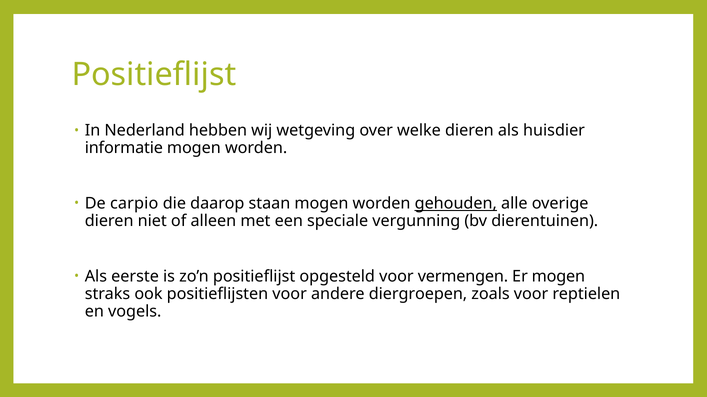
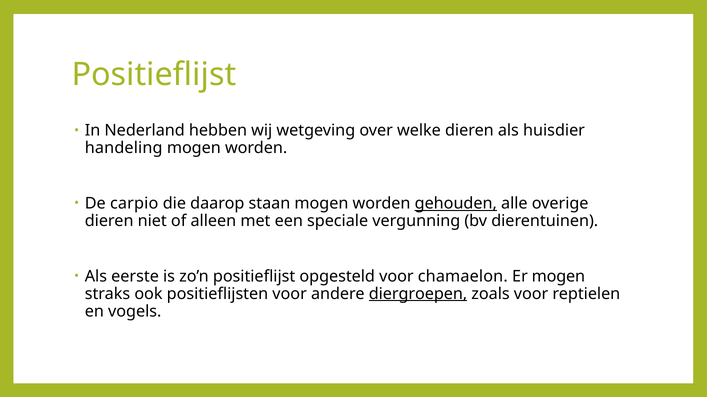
informatie: informatie -> handeling
vermengen: vermengen -> chamaelon
diergroepen underline: none -> present
